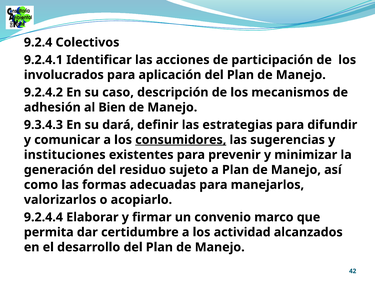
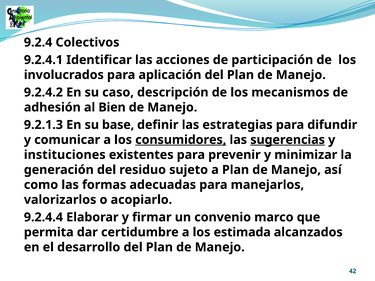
9.3.4.3: 9.3.4.3 -> 9.2.1.3
dará: dará -> base
sugerencias underline: none -> present
actividad: actividad -> estimada
